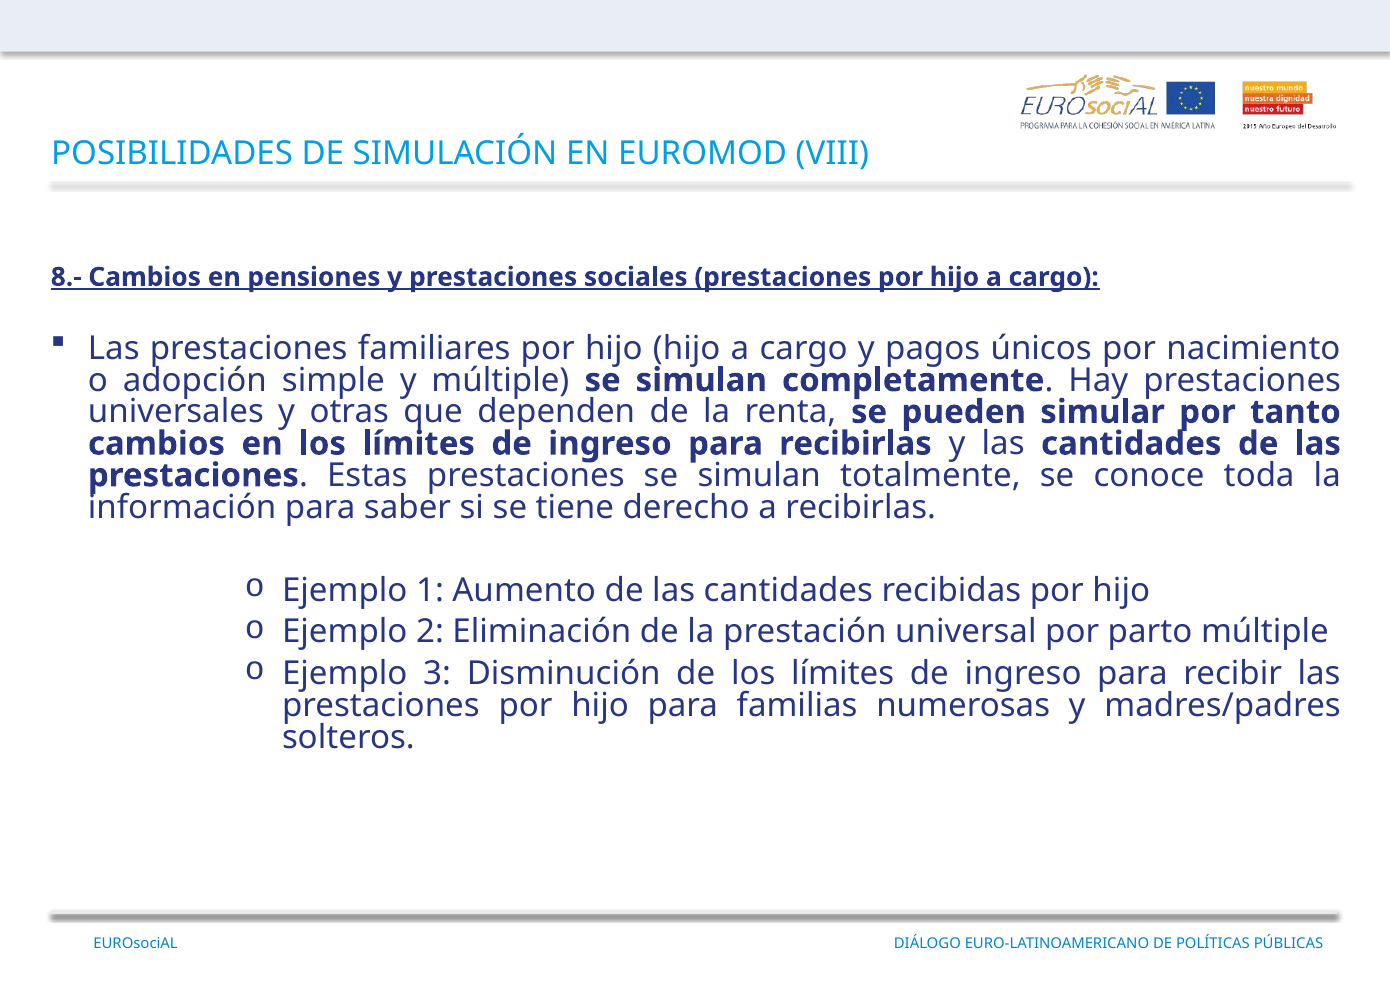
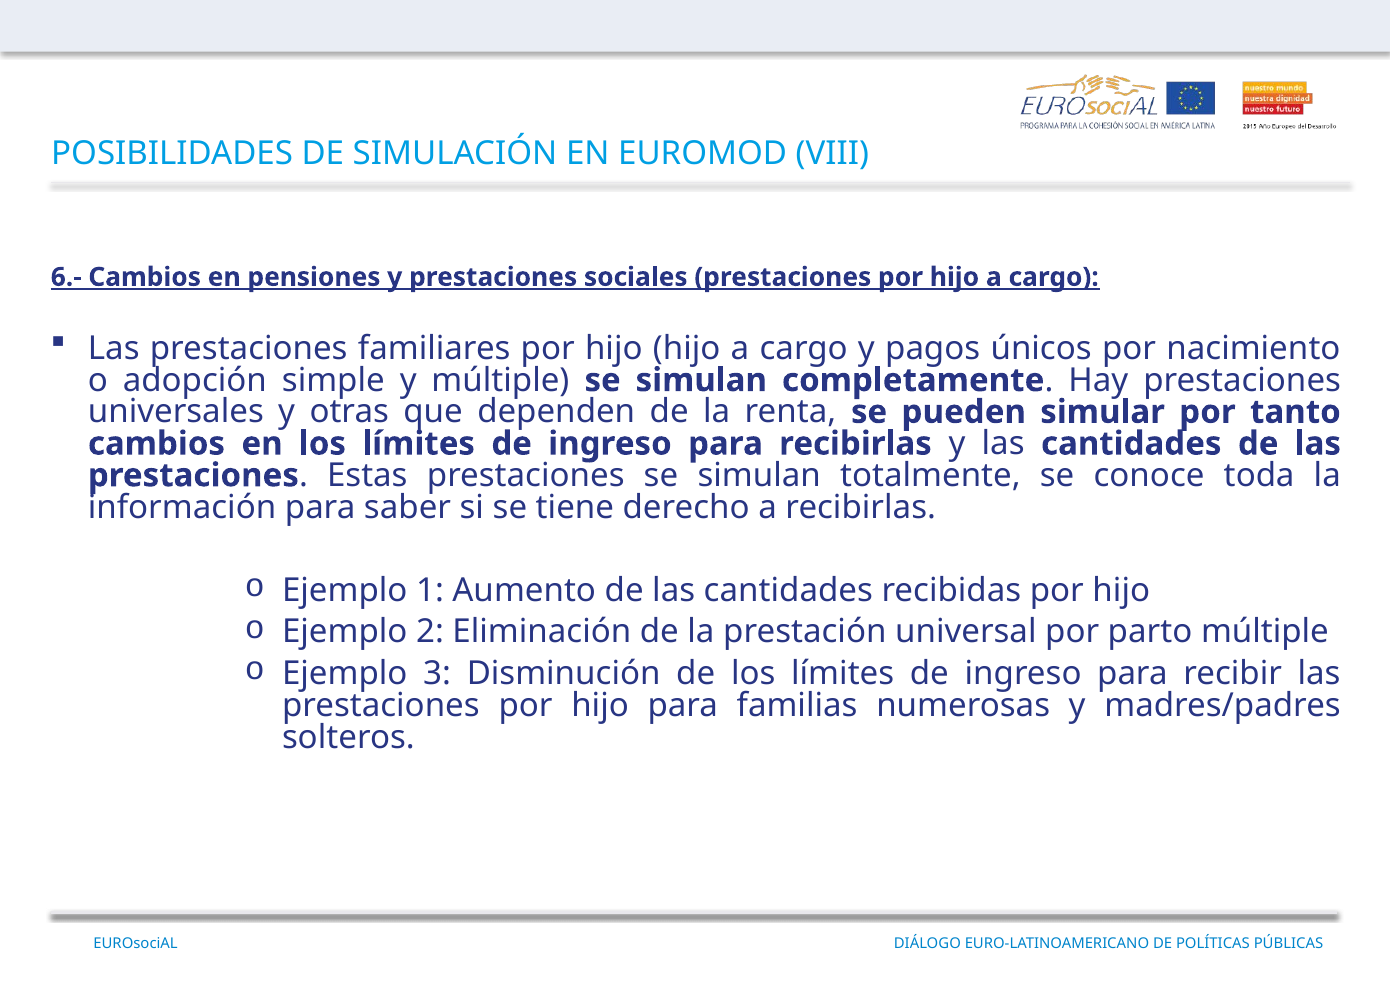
8.-: 8.- -> 6.-
